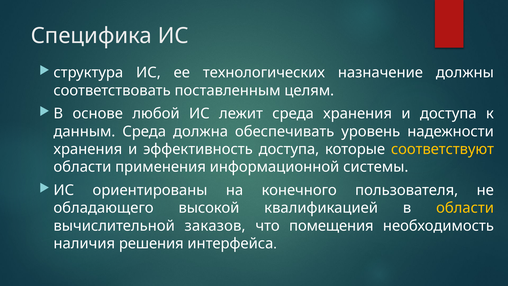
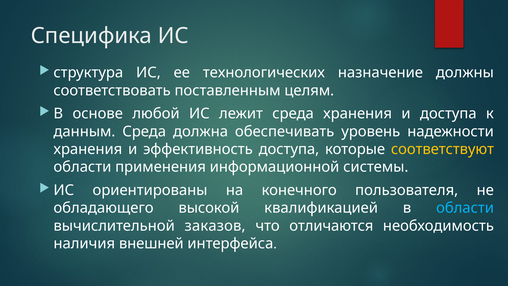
области at (465, 208) colour: yellow -> light blue
помещения: помещения -> отличаются
решения: решения -> внешней
